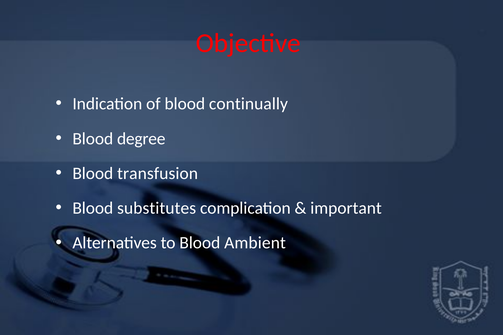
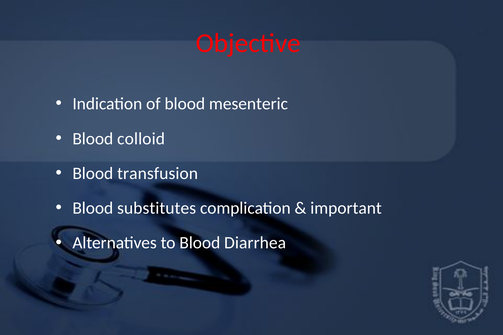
continually: continually -> mesenteric
degree: degree -> colloid
Ambient: Ambient -> Diarrhea
